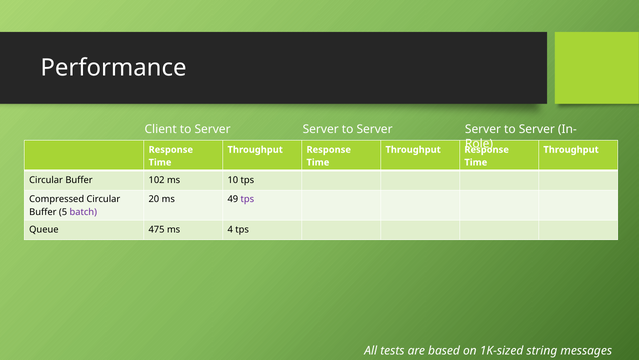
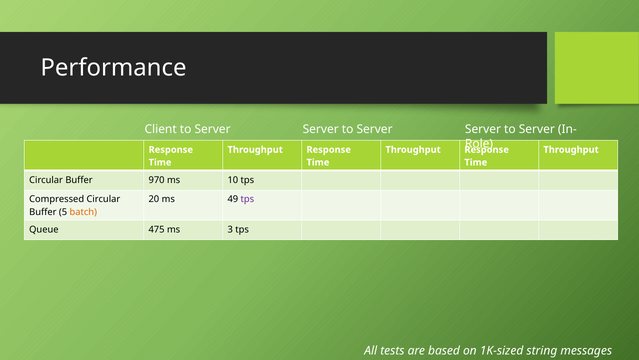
102: 102 -> 970
batch colour: purple -> orange
4: 4 -> 3
